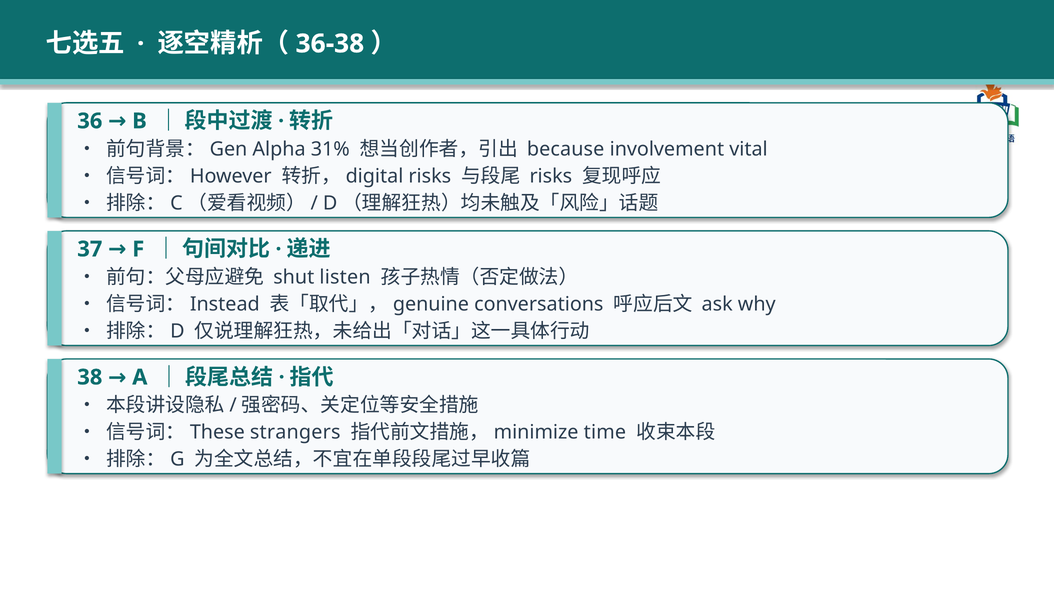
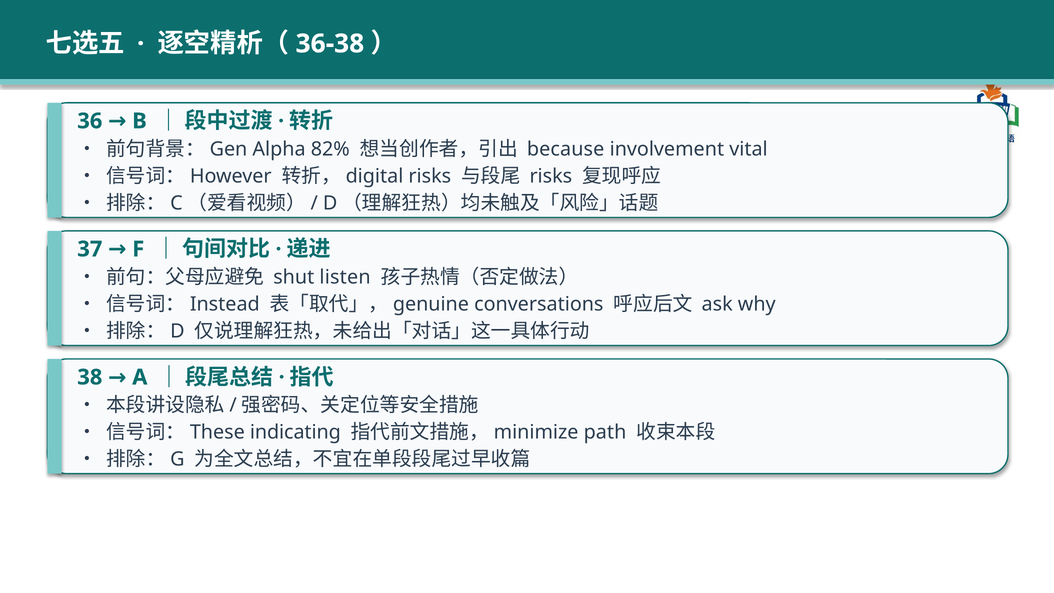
31%: 31% -> 82%
strangers: strangers -> indicating
time: time -> path
